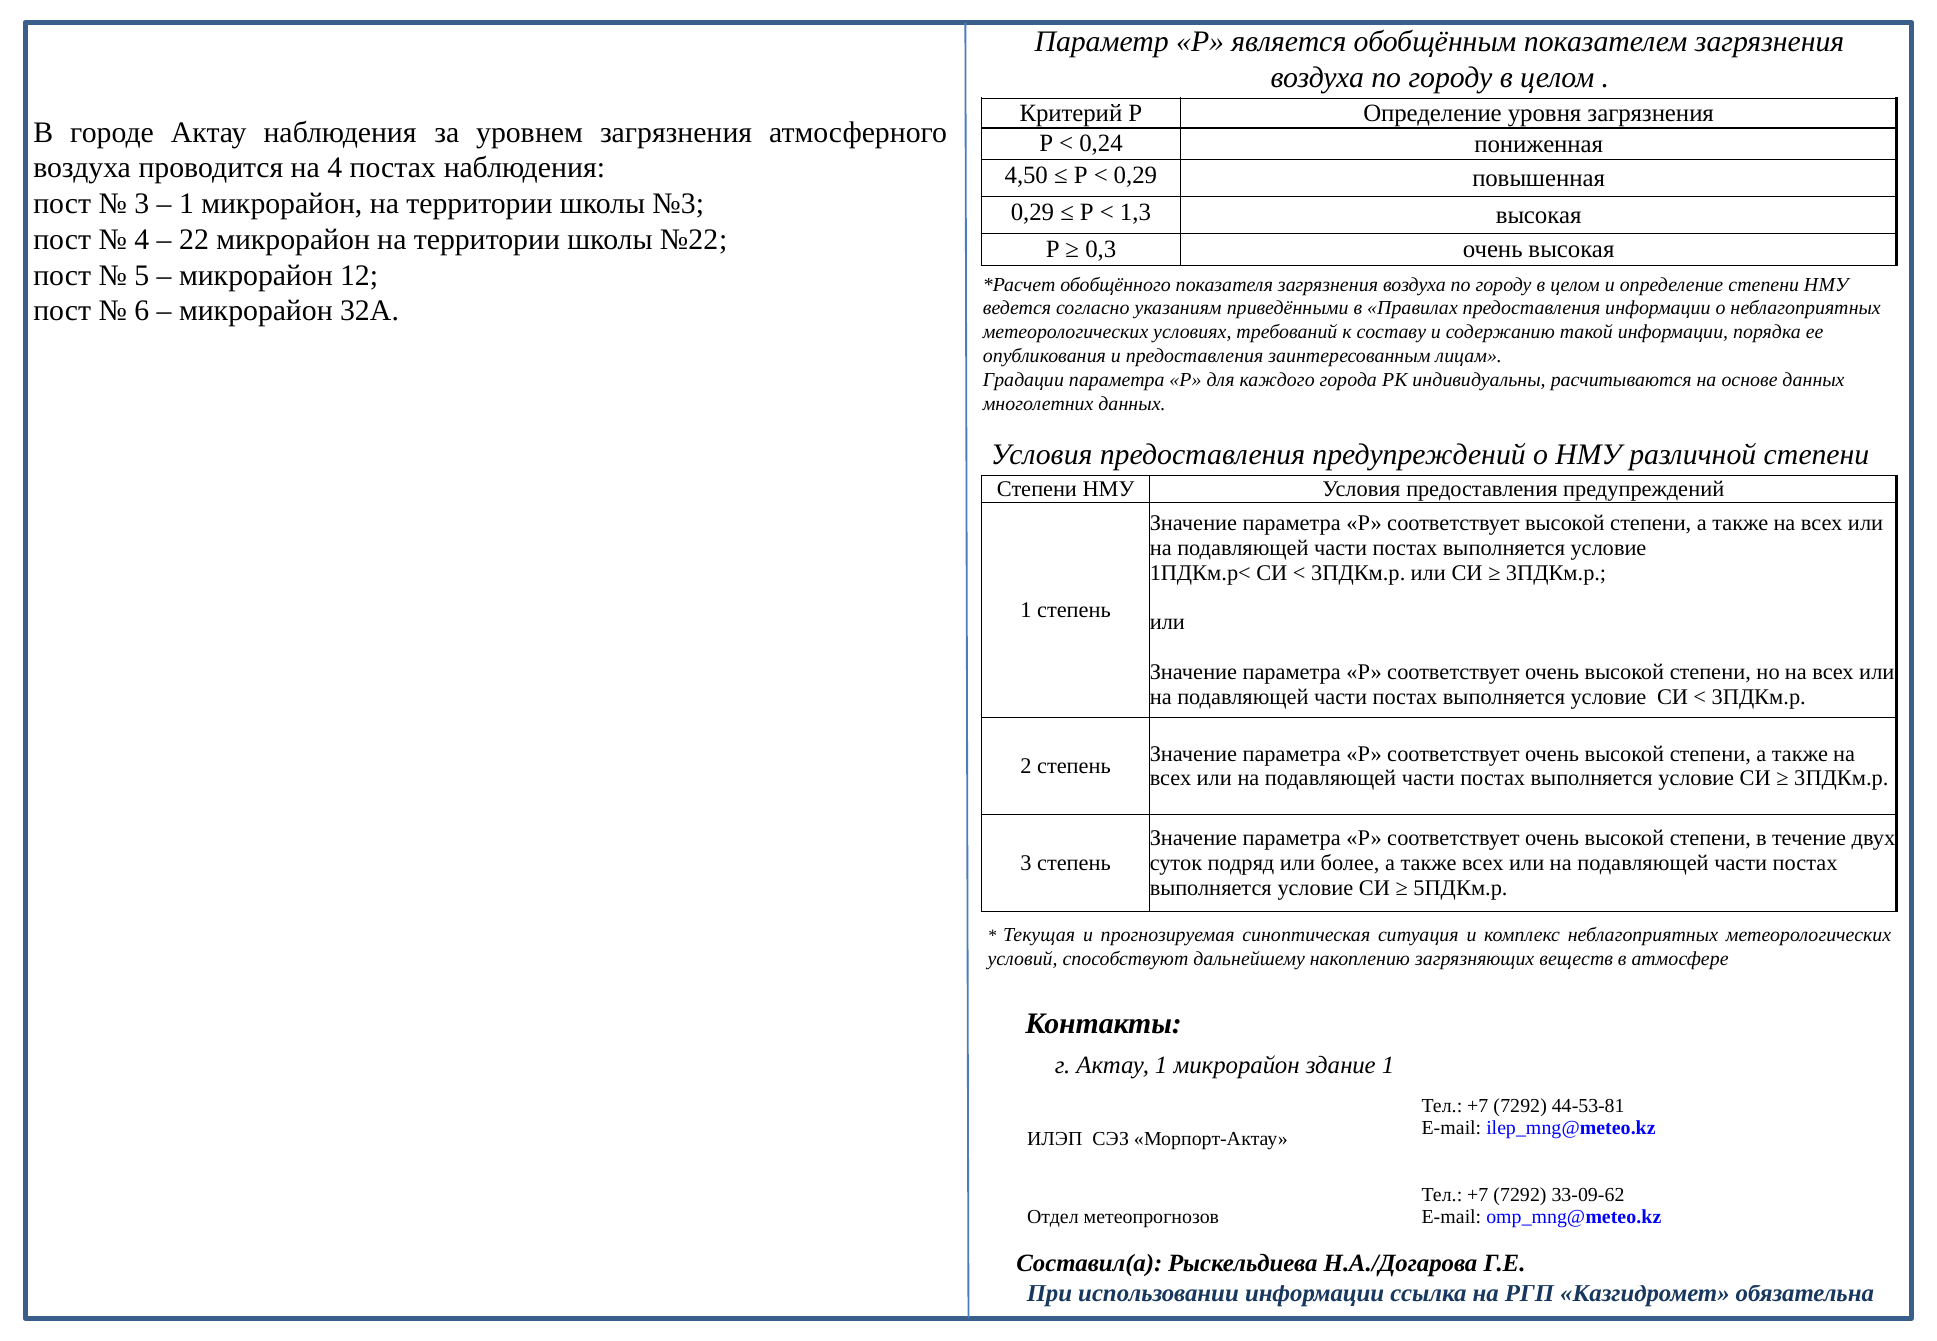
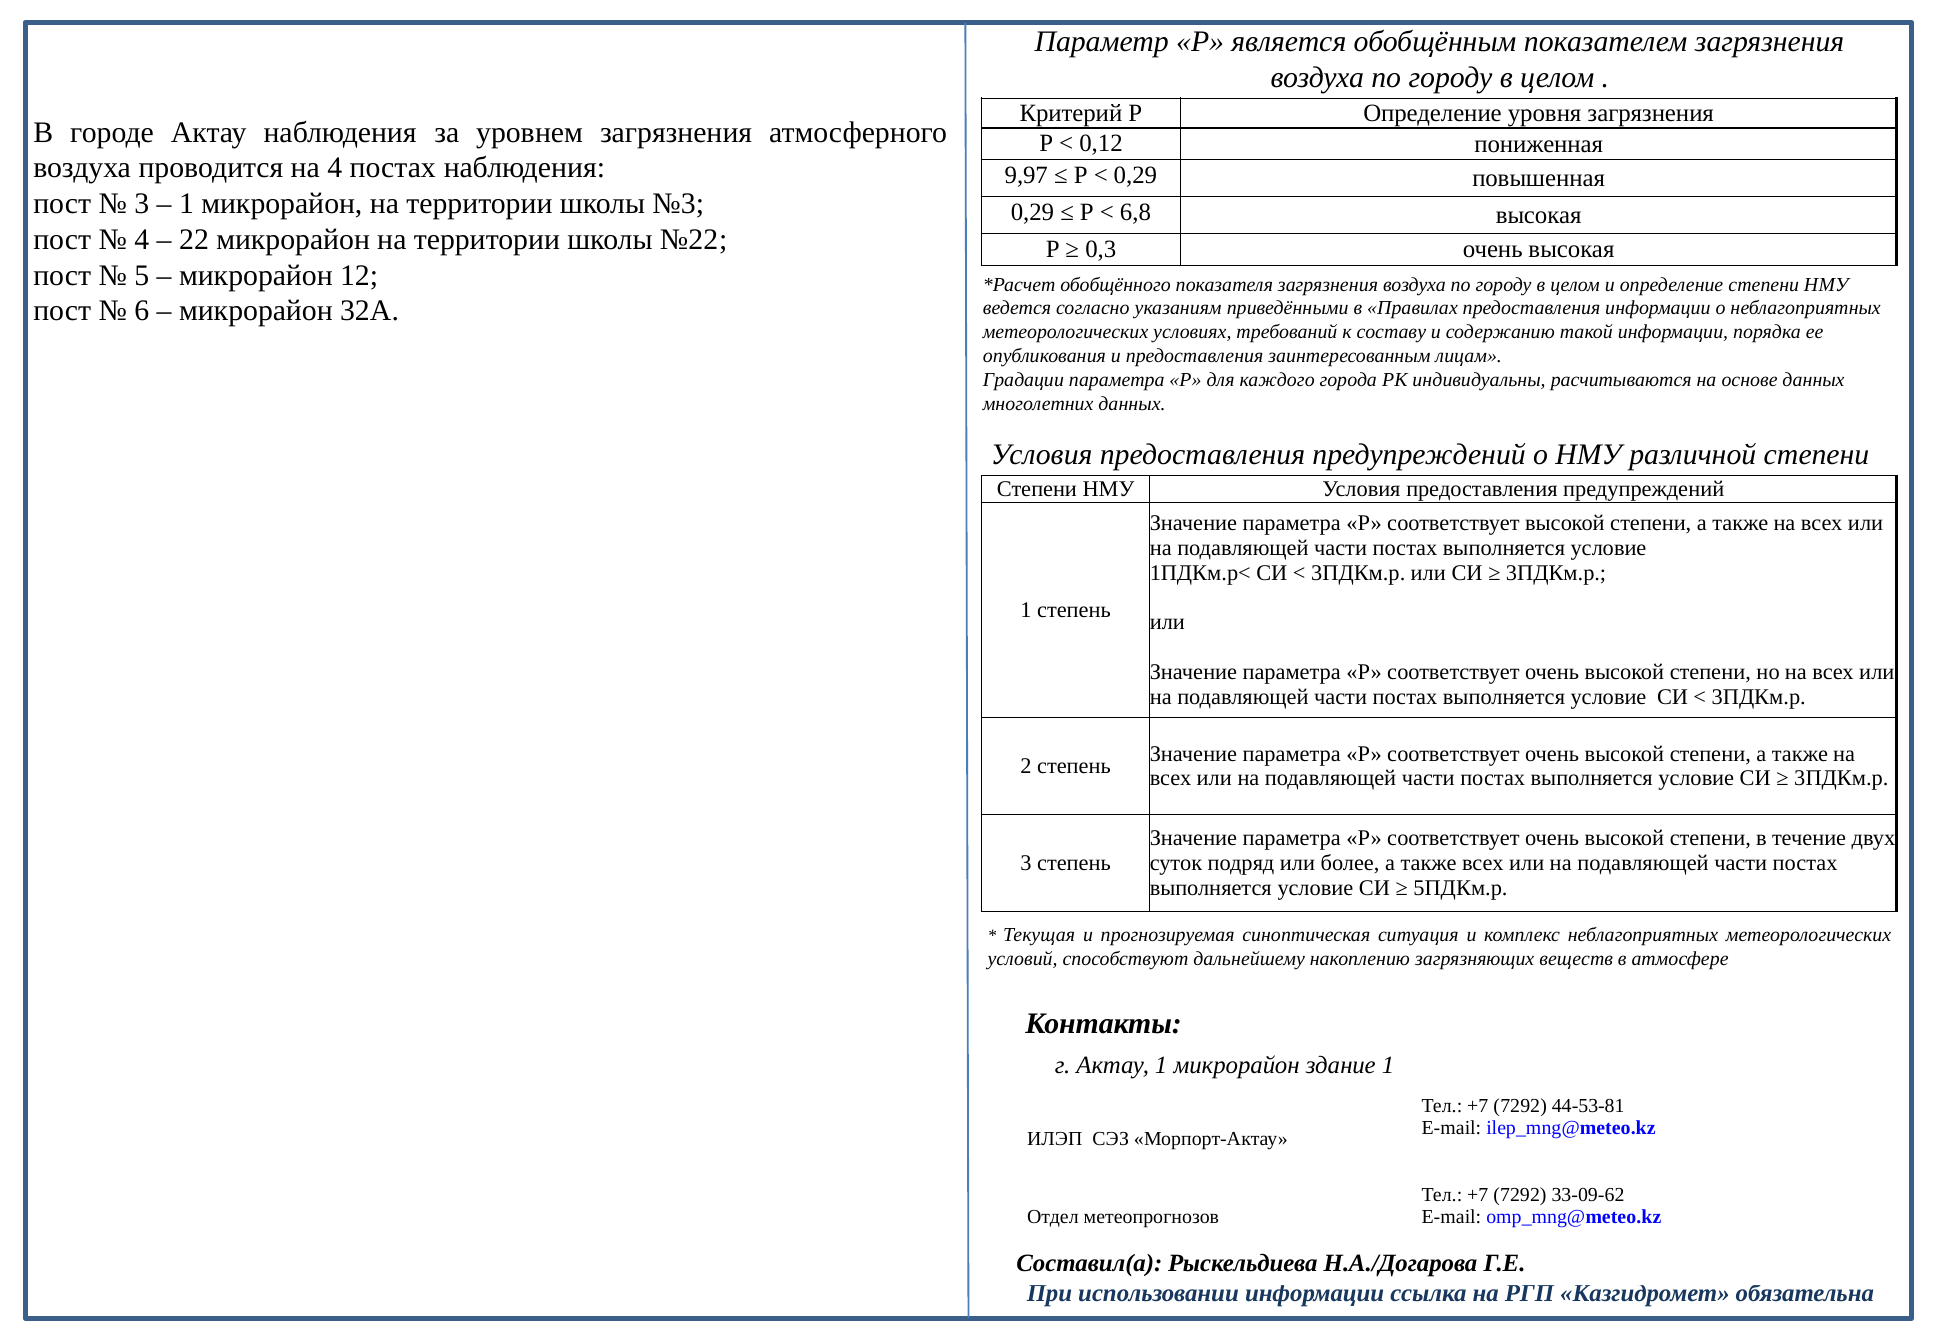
0,24: 0,24 -> 0,12
4,50: 4,50 -> 9,97
1,3: 1,3 -> 6,8
